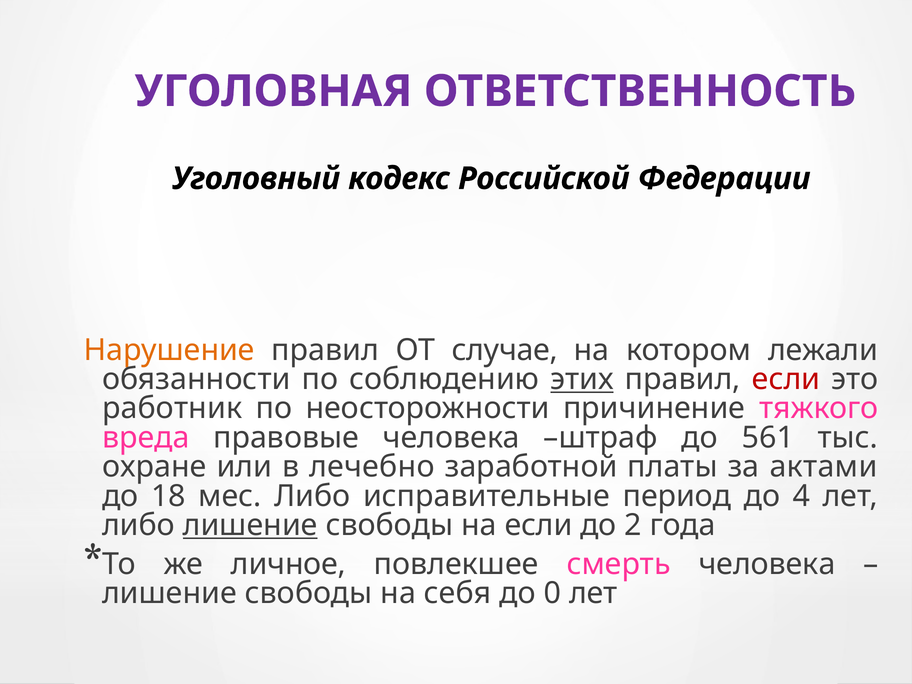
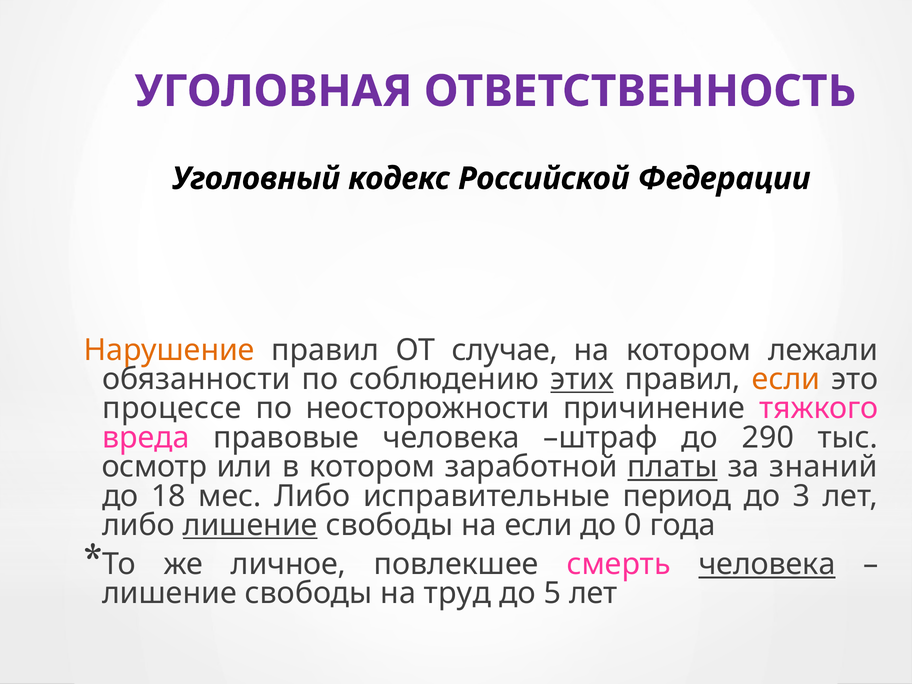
если at (786, 379) colour: red -> orange
работник: работник -> процессе
561: 561 -> 290
охране: охране -> осмотр
в лечебно: лечебно -> котором
платы underline: none -> present
актами: актами -> знаний
4: 4 -> 3
2: 2 -> 0
человека at (767, 564) underline: none -> present
себя: себя -> труд
0: 0 -> 5
